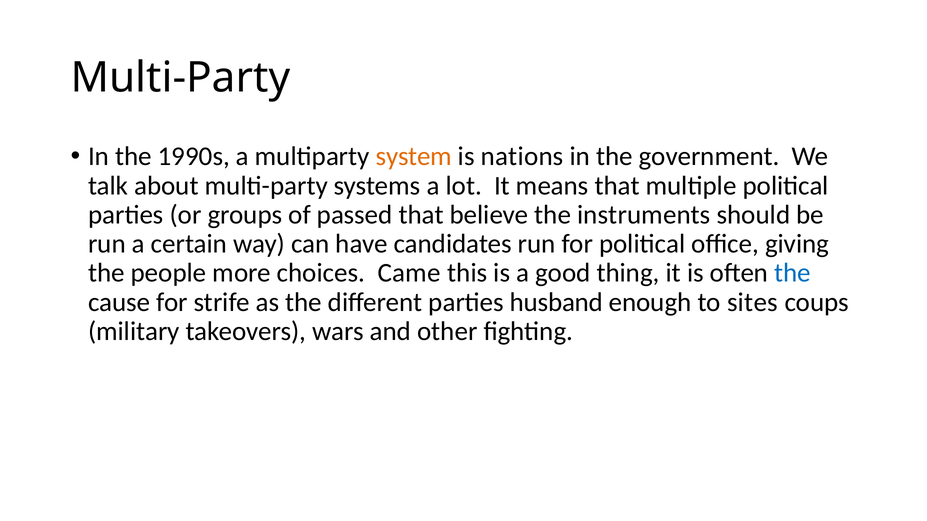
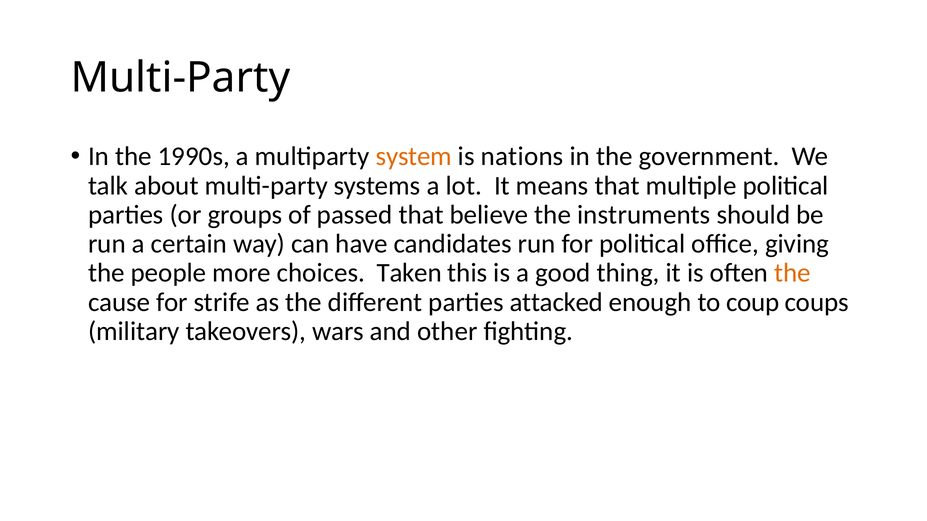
Came: Came -> Taken
the at (793, 273) colour: blue -> orange
husband: husband -> attacked
sites: sites -> coup
